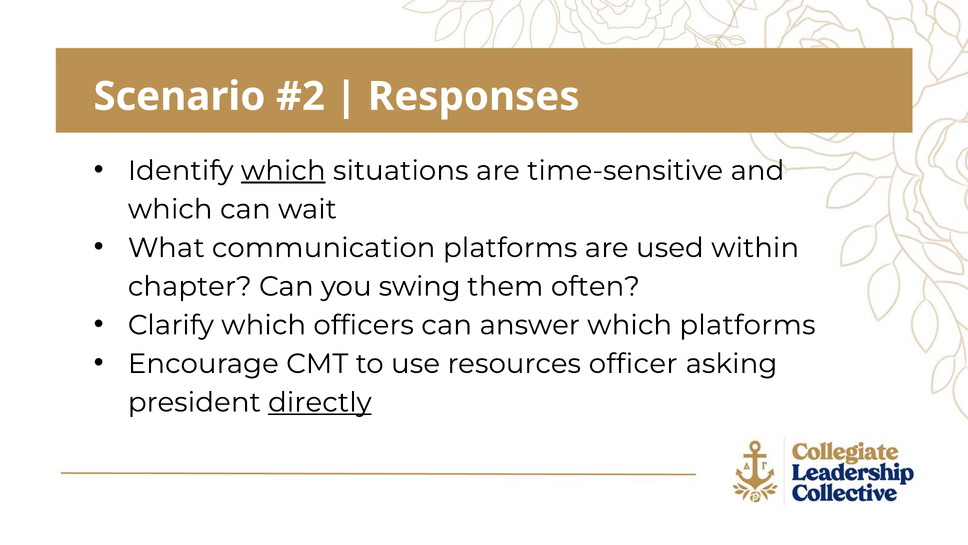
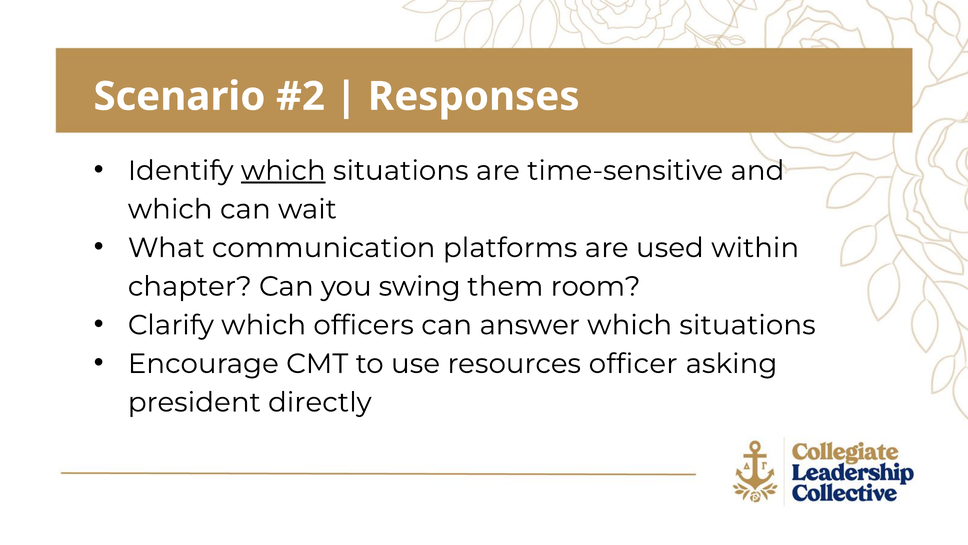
often: often -> room
answer which platforms: platforms -> situations
directly underline: present -> none
